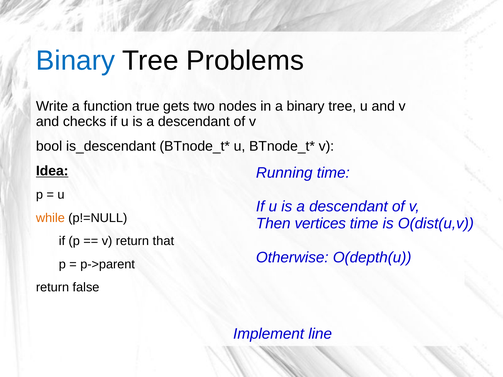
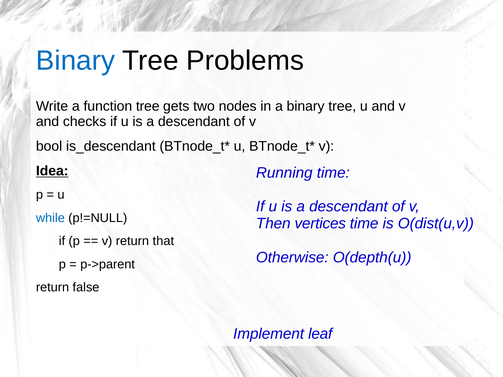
function true: true -> tree
while colour: orange -> blue
line: line -> leaf
